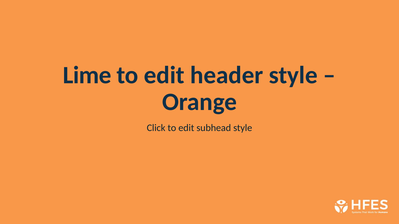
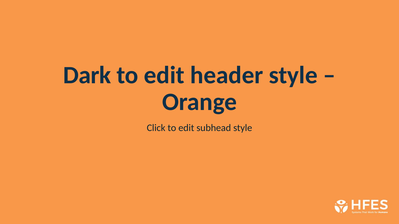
Lime: Lime -> Dark
